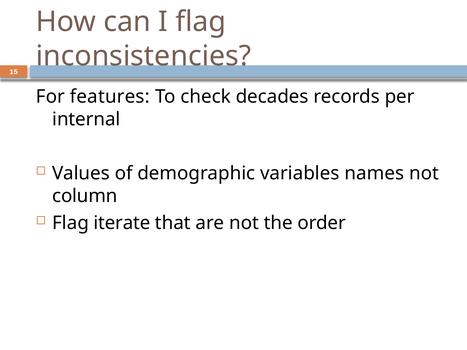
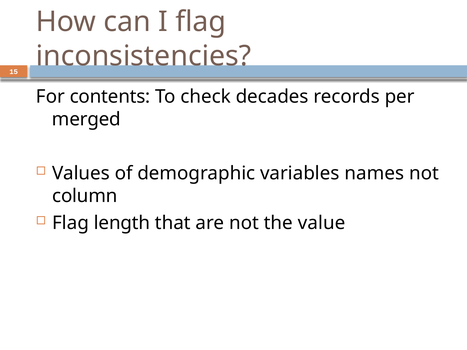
features: features -> contents
internal: internal -> merged
iterate: iterate -> length
order: order -> value
